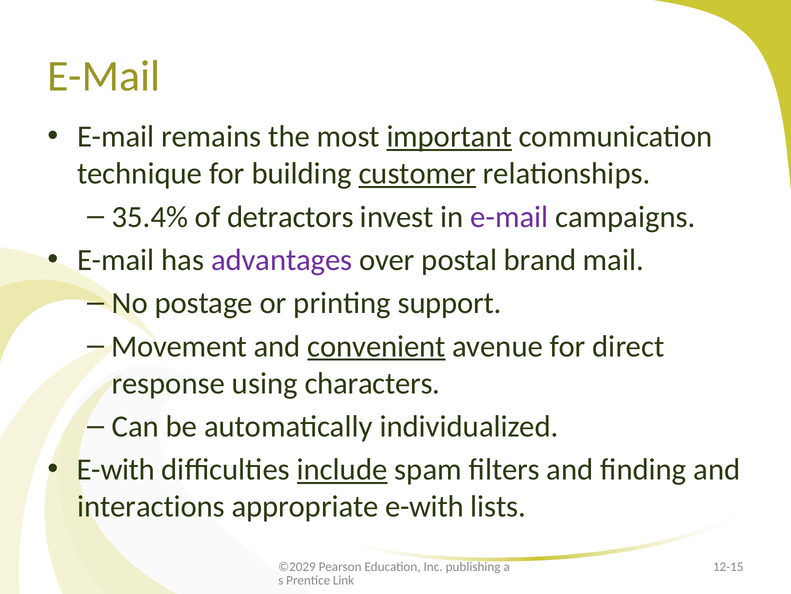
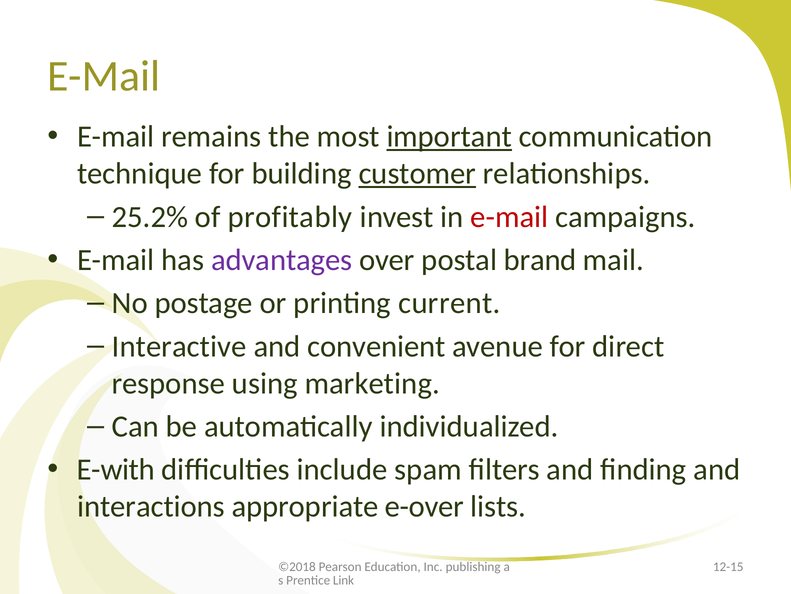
35.4%: 35.4% -> 25.2%
detractors: detractors -> profitably
e-mail at (509, 217) colour: purple -> red
support: support -> current
Movement: Movement -> Interactive
convenient underline: present -> none
characters: characters -> marketing
include underline: present -> none
appropriate e-with: e-with -> e-over
©2029: ©2029 -> ©2018
